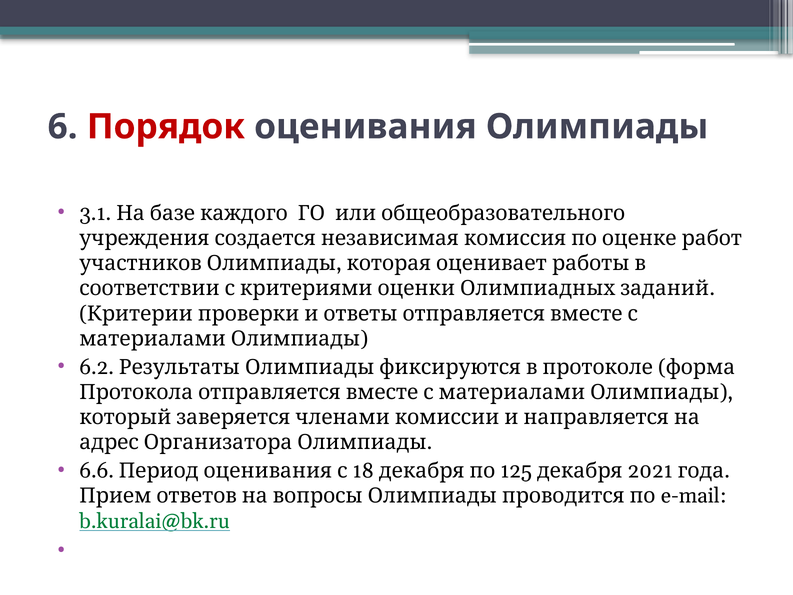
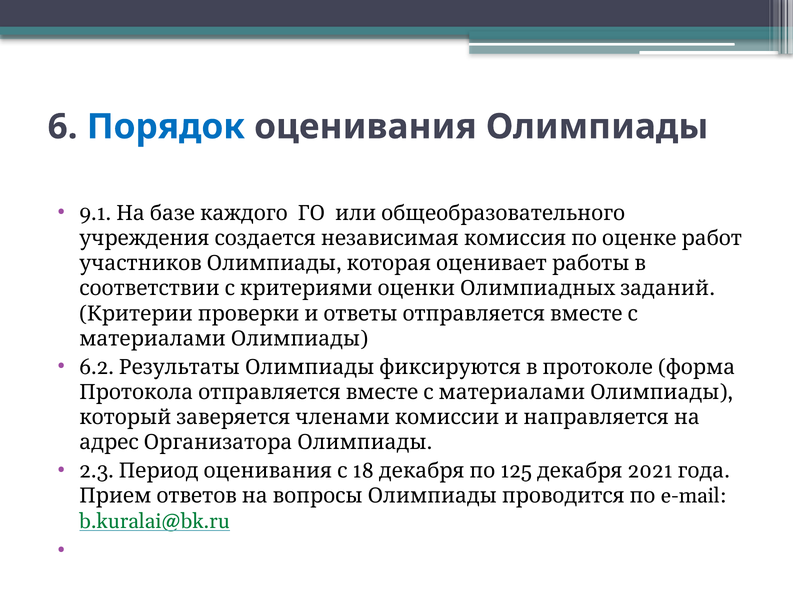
Порядок colour: red -> blue
3.1: 3.1 -> 9.1
6.6: 6.6 -> 2.3
